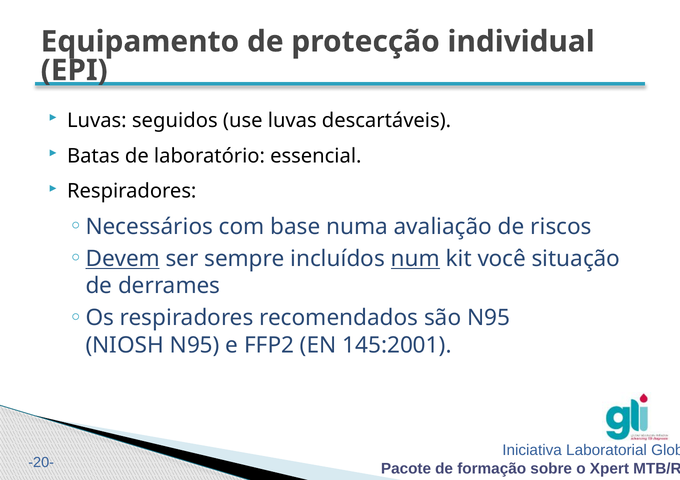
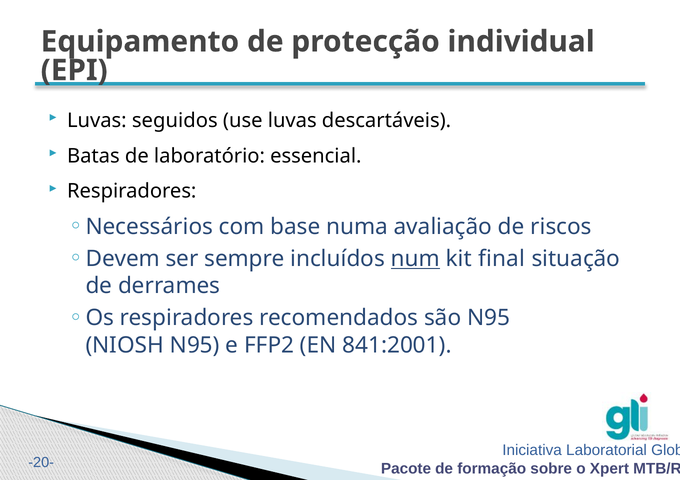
Devem underline: present -> none
você: você -> final
145:2001: 145:2001 -> 841:2001
